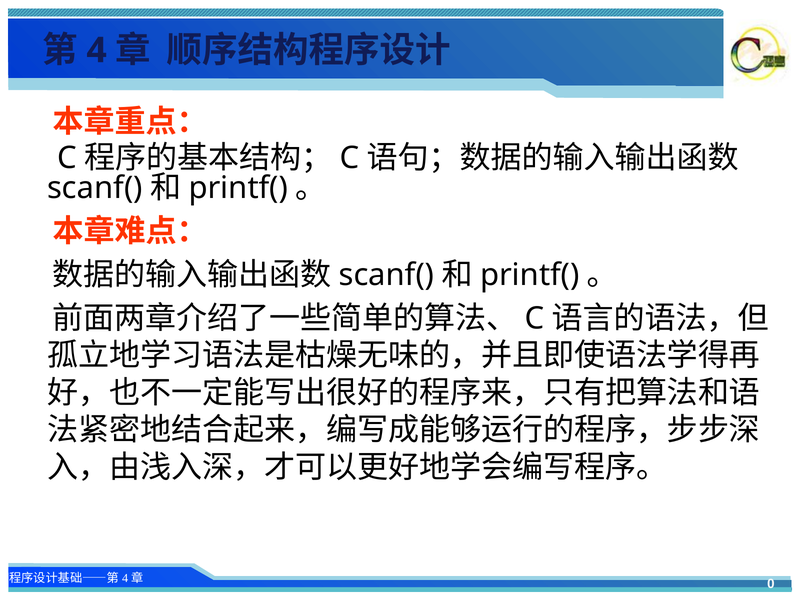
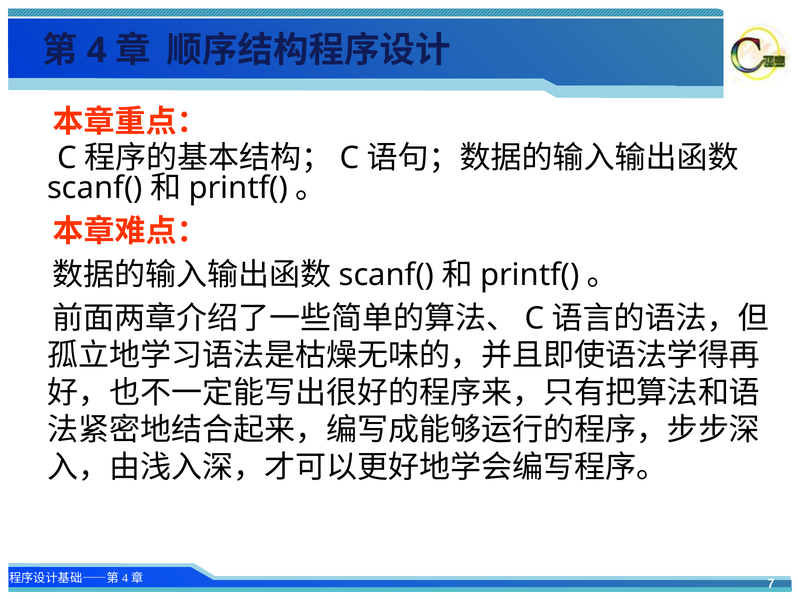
0: 0 -> 7
